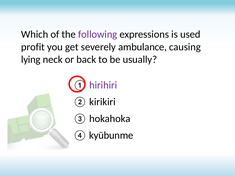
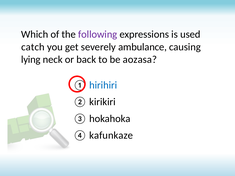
profit: profit -> catch
usually: usually -> aozasa
hirihiri colour: purple -> blue
kyūbunme: kyūbunme -> kafunkaze
